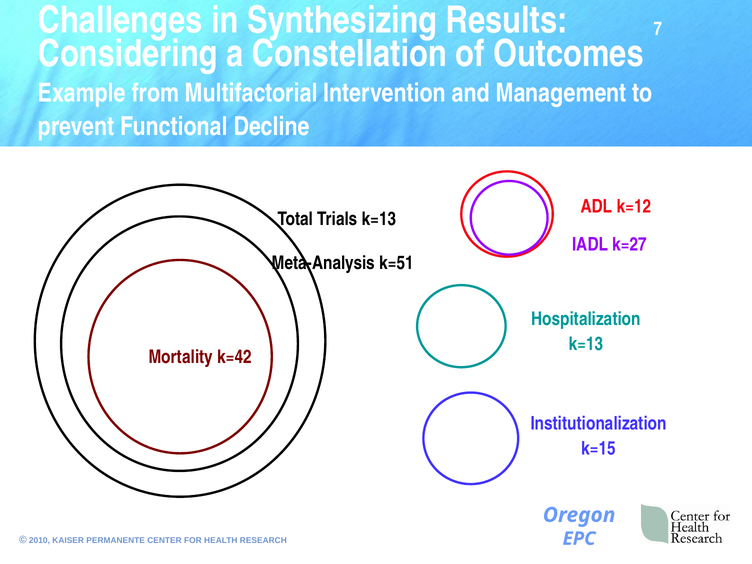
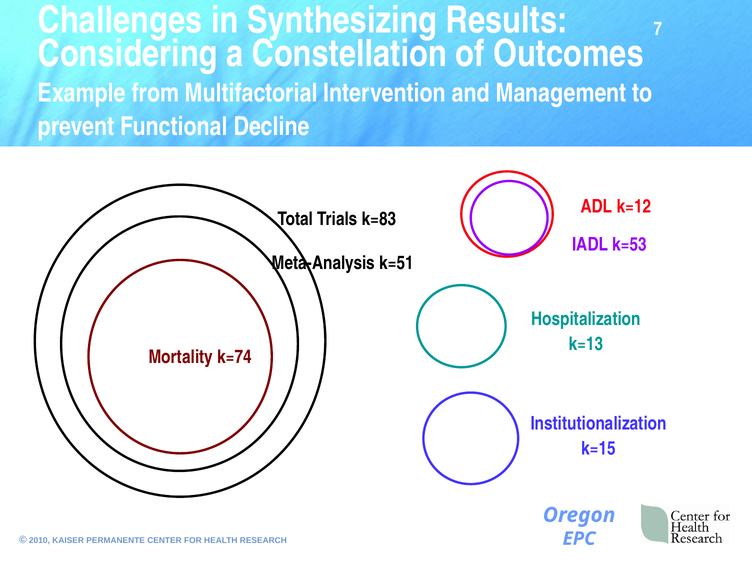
Trials k=13: k=13 -> k=83
k=27: k=27 -> k=53
k=42: k=42 -> k=74
